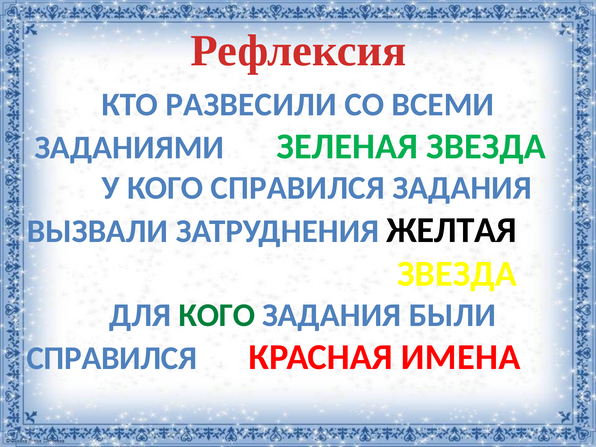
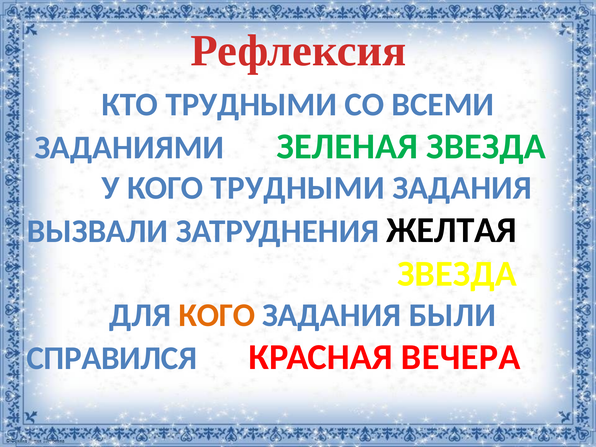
КТО РАЗВЕСИЛИ: РАЗВЕСИЛИ -> ТРУДНЫМИ
КОГО СПРАВИЛСЯ: СПРАВИЛСЯ -> ТРУДНЫМИ
КОГО at (217, 315) colour: green -> orange
ИМЕНА: ИМЕНА -> ВЕЧЕРА
